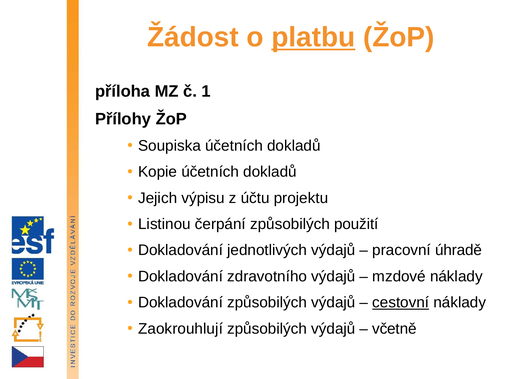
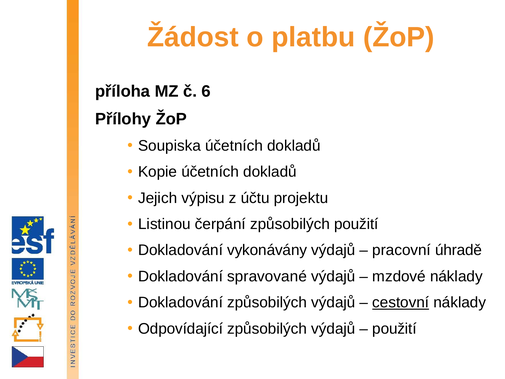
platbu underline: present -> none
1: 1 -> 6
jednotlivých: jednotlivých -> vykonávány
zdravotního: zdravotního -> spravované
Zaokrouhlují: Zaokrouhlují -> Odpovídající
včetně at (394, 328): včetně -> použití
